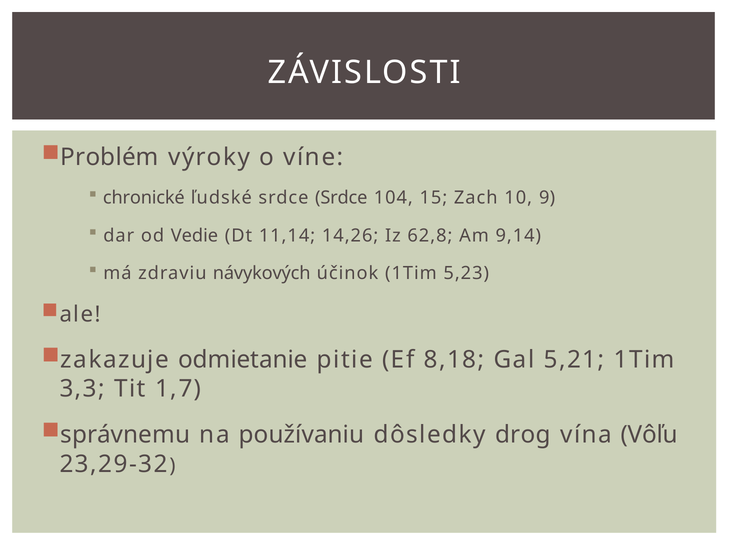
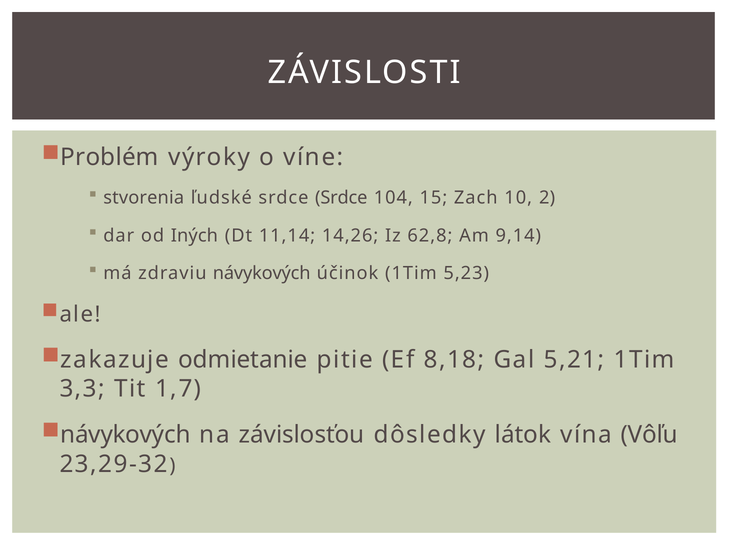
chronické: chronické -> stvorenia
9: 9 -> 2
Vedie: Vedie -> Iných
správnemu at (125, 435): správnemu -> návykových
používaniu: používaniu -> závislosťou
drog: drog -> látok
